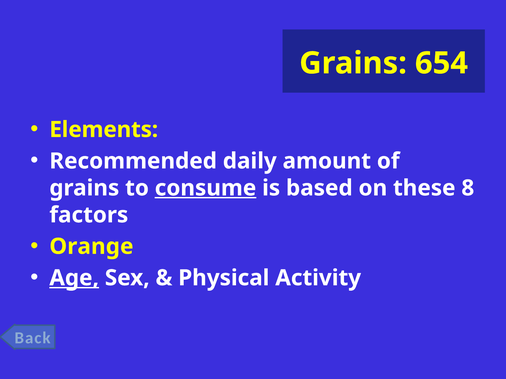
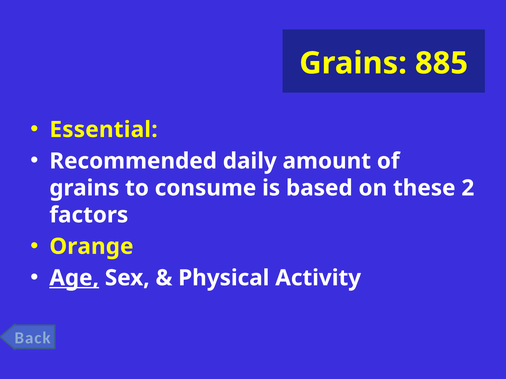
654: 654 -> 885
Elements: Elements -> Essential
consume underline: present -> none
8: 8 -> 2
